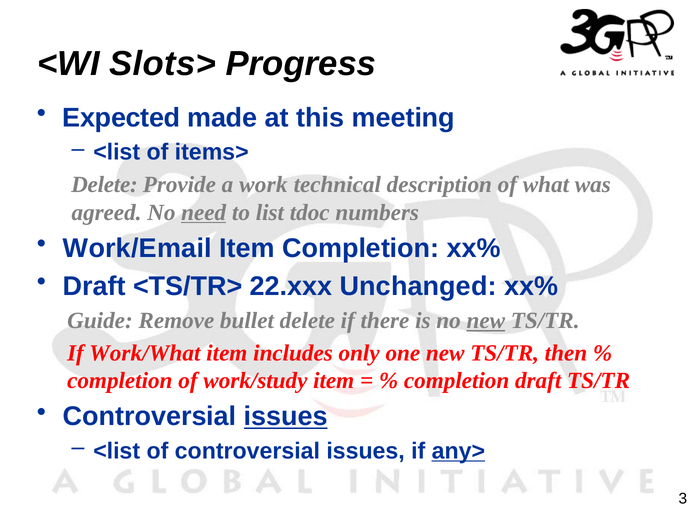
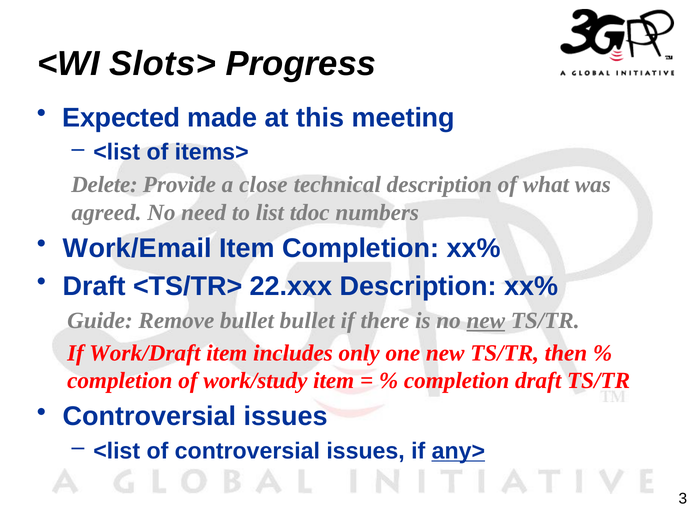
work: work -> close
need underline: present -> none
22.xxx Unchanged: Unchanged -> Description
bullet delete: delete -> bullet
Work/What: Work/What -> Work/Draft
issues at (286, 416) underline: present -> none
